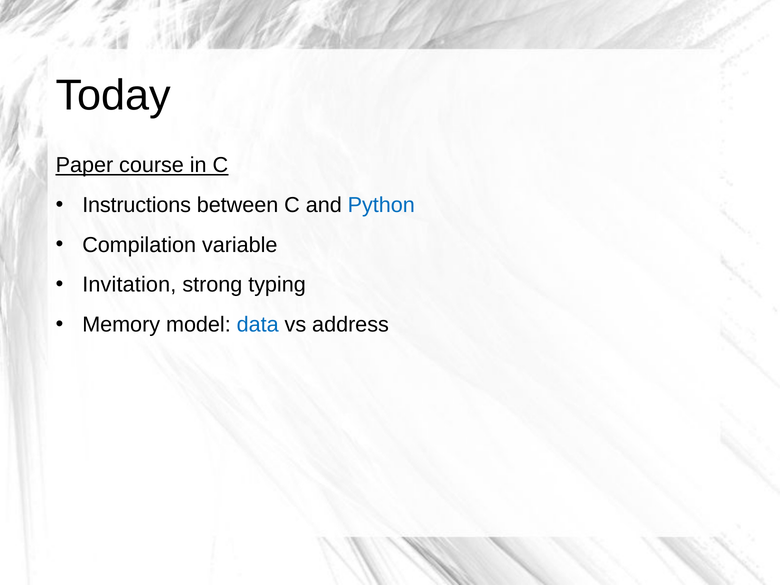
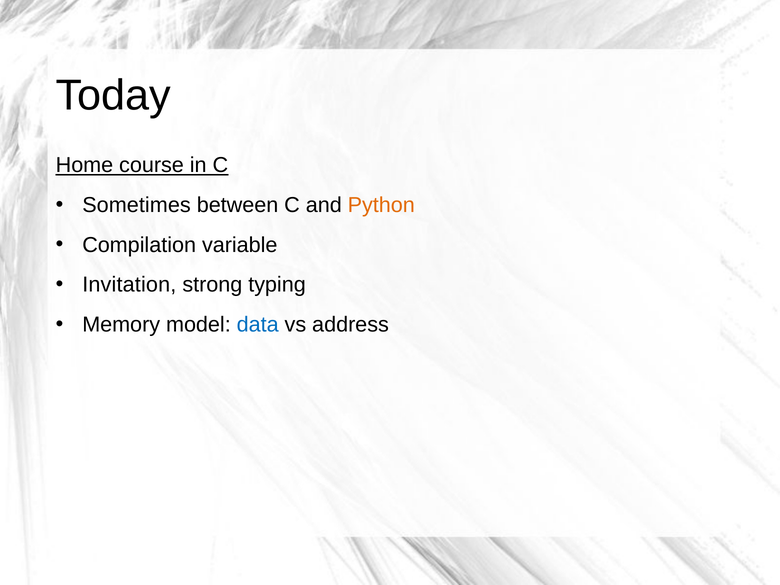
Paper: Paper -> Home
Instructions: Instructions -> Sometimes
Python colour: blue -> orange
